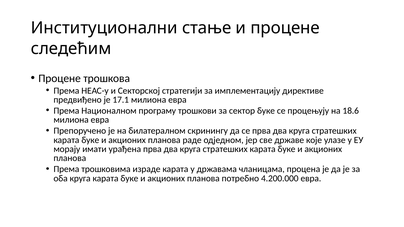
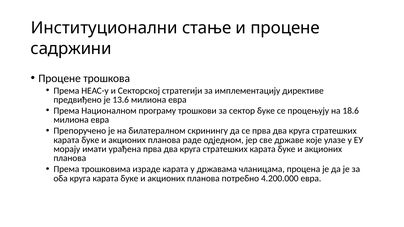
следећим: следећим -> садржини
17.1: 17.1 -> 13.6
